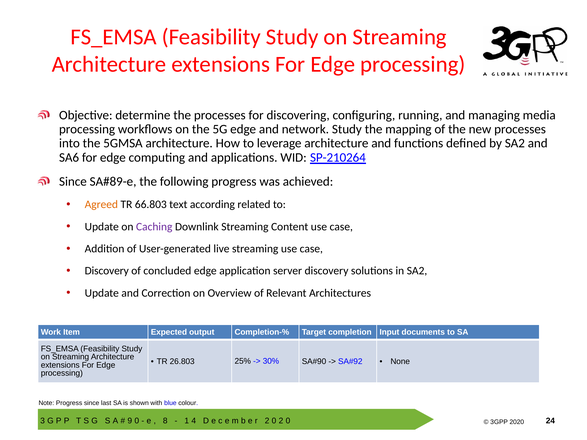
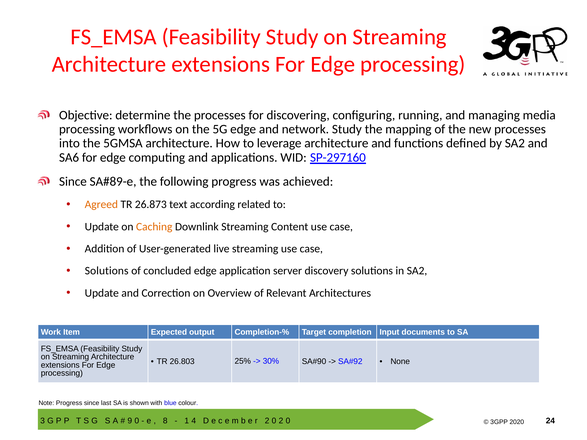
SP-210264: SP-210264 -> SP-297160
66.803: 66.803 -> 26.873
Caching colour: purple -> orange
Discovery at (107, 271): Discovery -> Solutions
